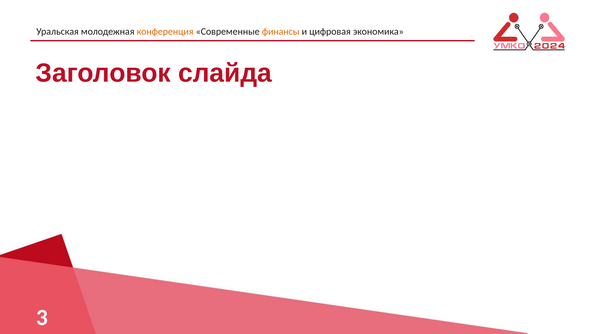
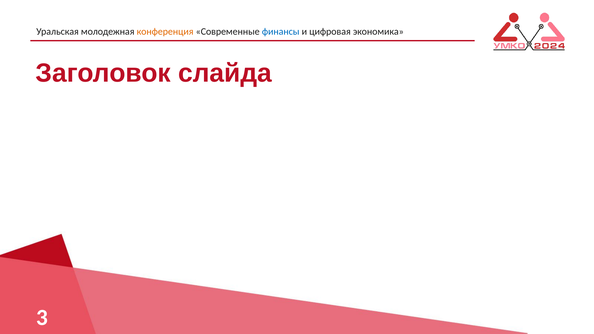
финансы colour: orange -> blue
